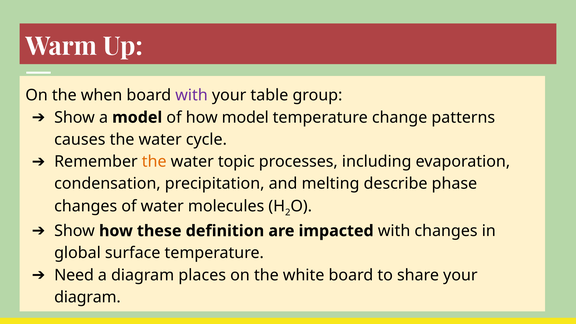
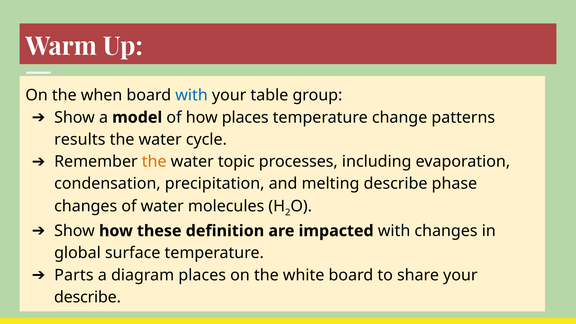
with at (192, 95) colour: purple -> blue
how model: model -> places
causes: causes -> results
Need: Need -> Parts
diagram at (87, 297): diagram -> describe
